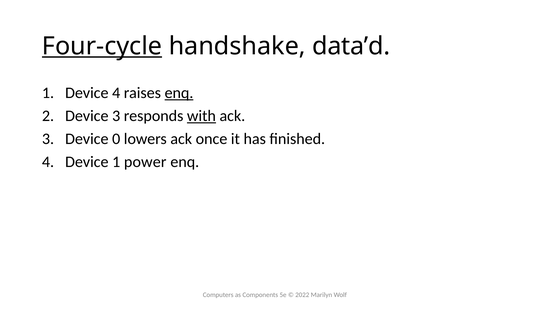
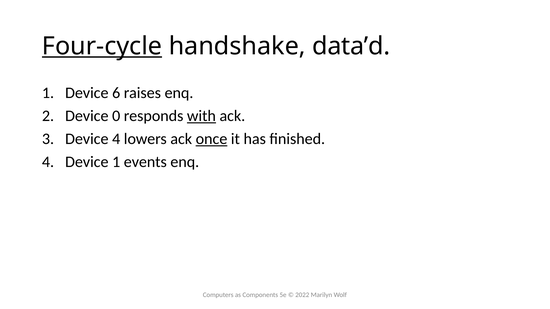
Device 4: 4 -> 6
enq at (179, 93) underline: present -> none
Device 3: 3 -> 0
Device 0: 0 -> 4
once underline: none -> present
power: power -> events
